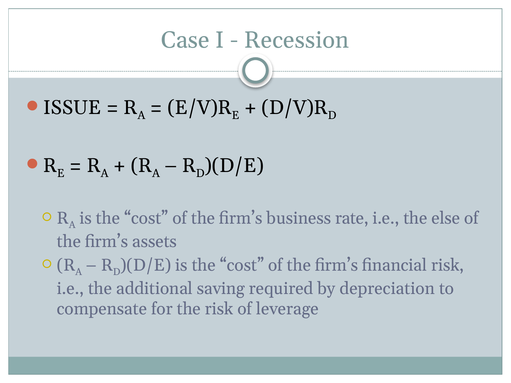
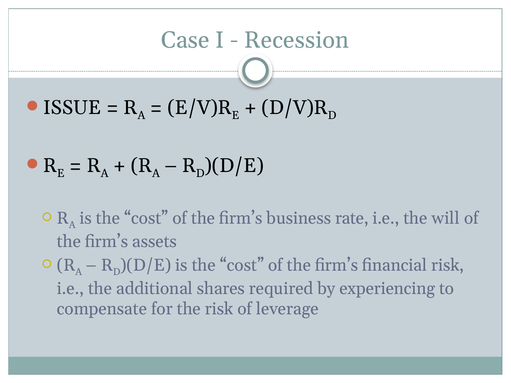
else: else -> will
saving: saving -> shares
depreciation: depreciation -> experiencing
